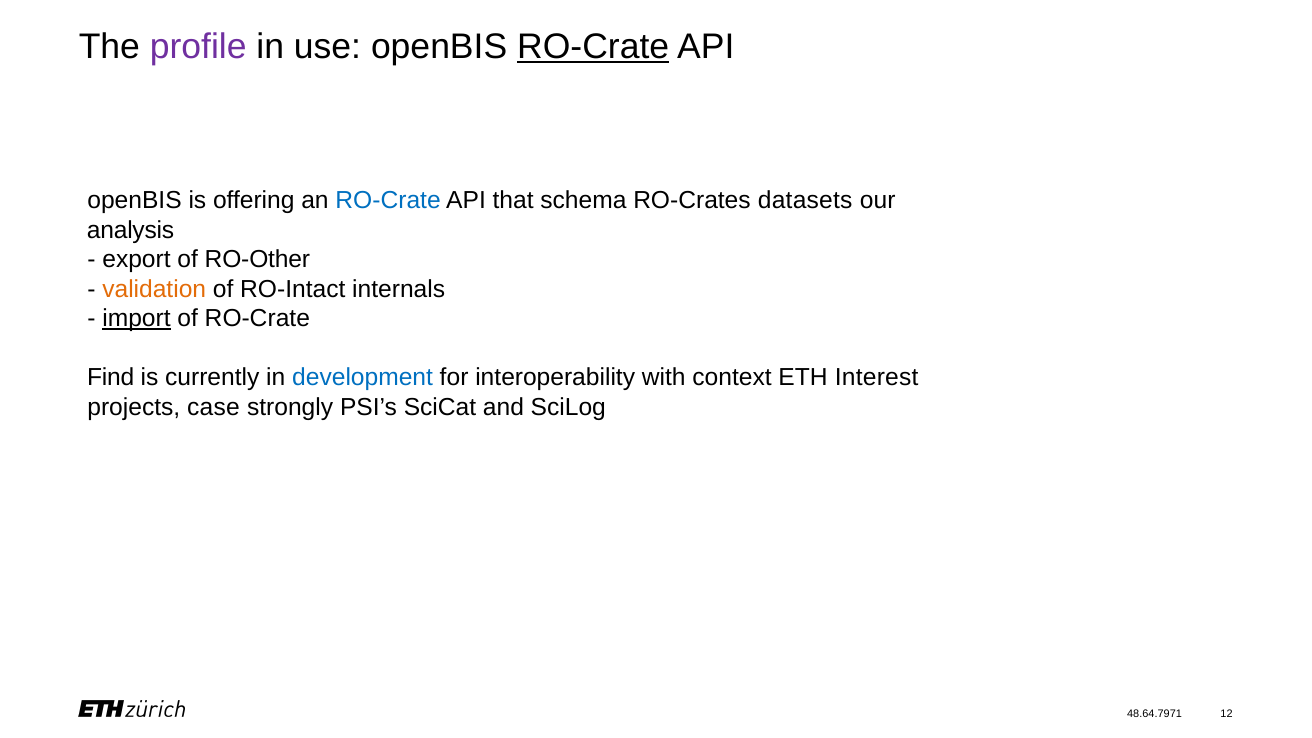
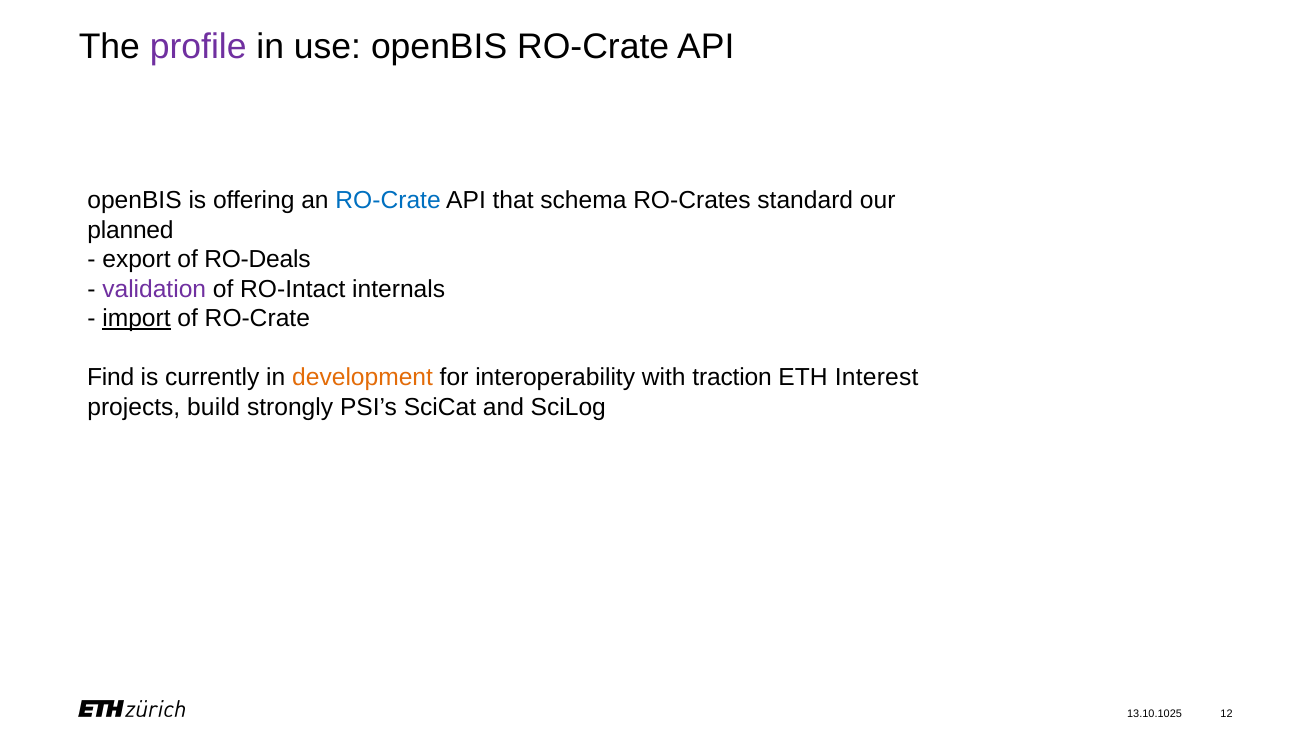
RO-Crate at (593, 47) underline: present -> none
datasets: datasets -> standard
analysis: analysis -> planned
RO-Other: RO-Other -> RO-Deals
validation colour: orange -> purple
development colour: blue -> orange
context: context -> traction
case: case -> build
48.64.7971: 48.64.7971 -> 13.10.1025
